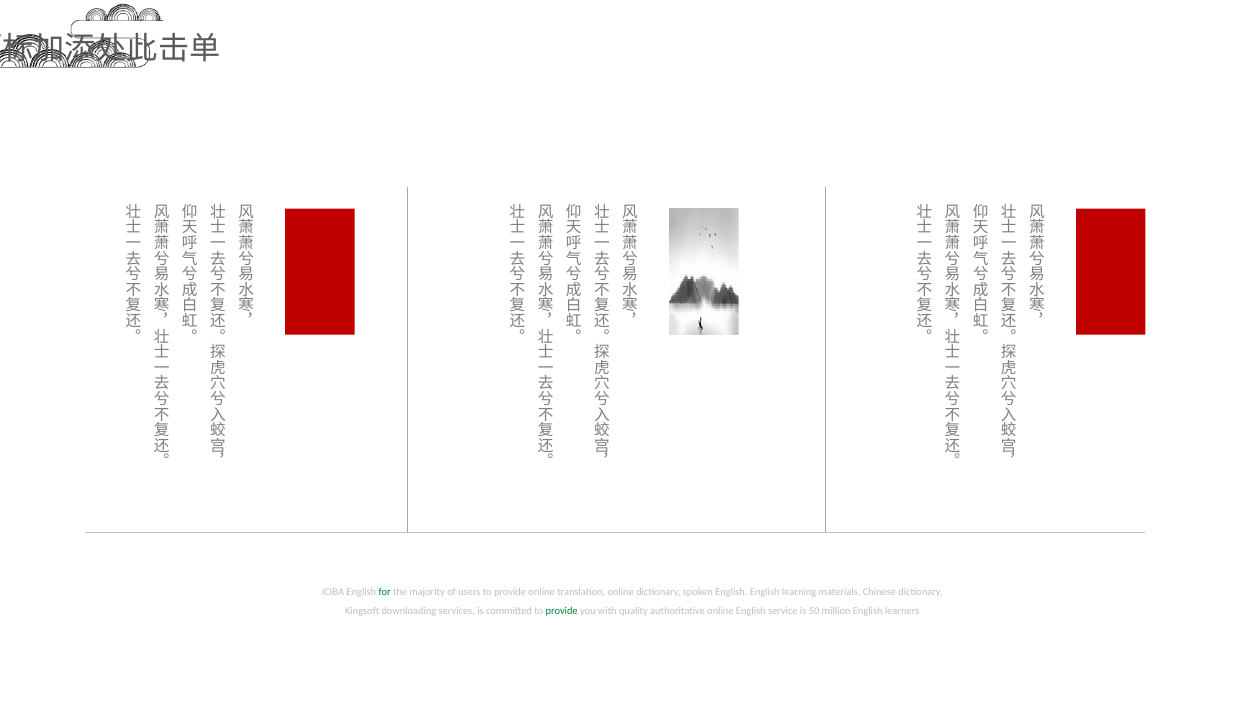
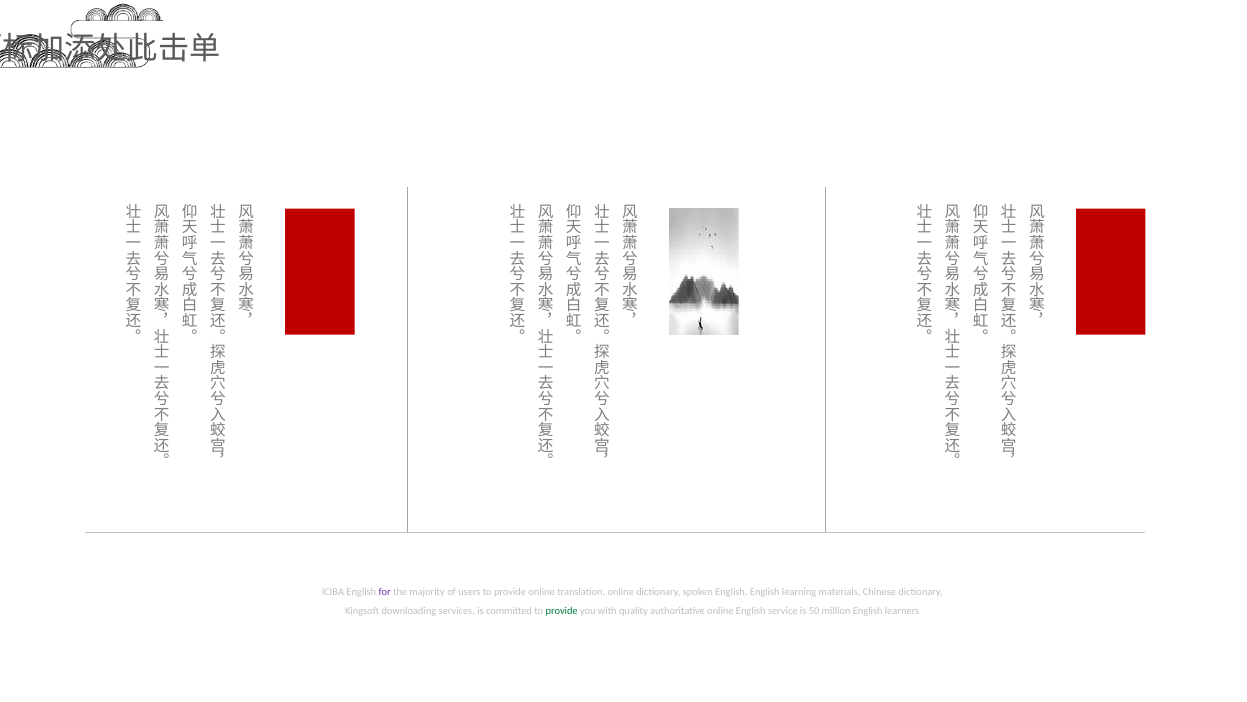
for colour: green -> purple
